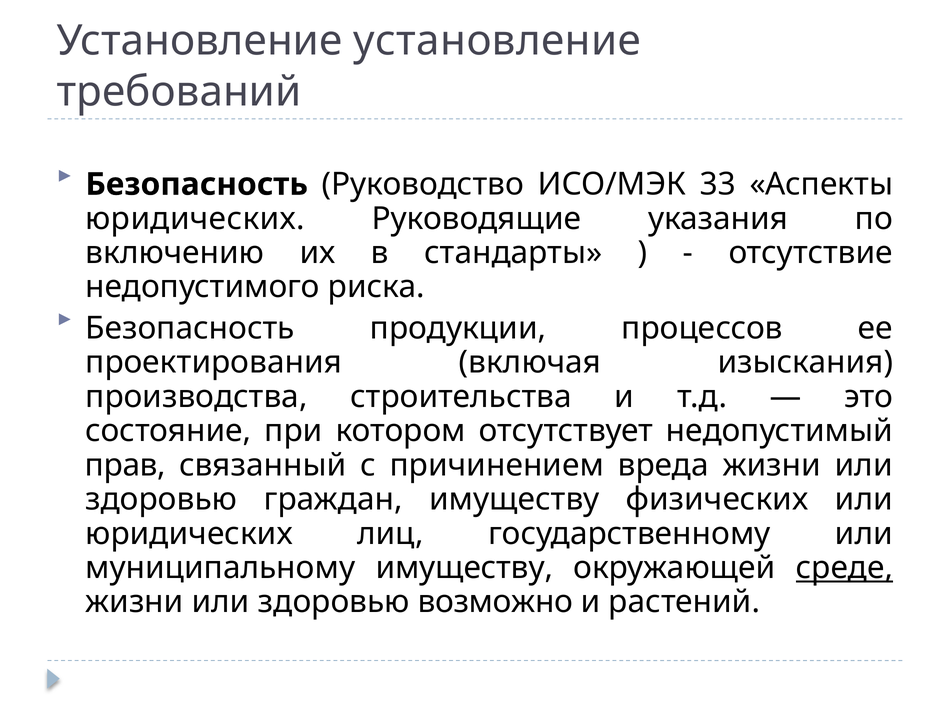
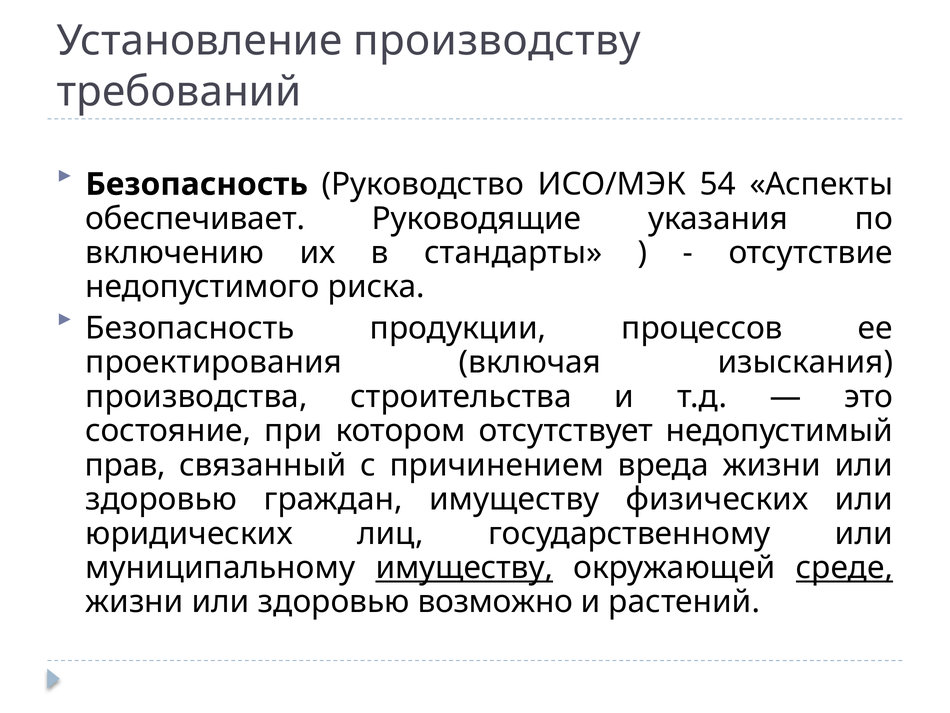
Установление установление: установление -> производству
33: 33 -> 54
юридических at (195, 218): юридических -> обеспечивает
имуществу at (464, 567) underline: none -> present
